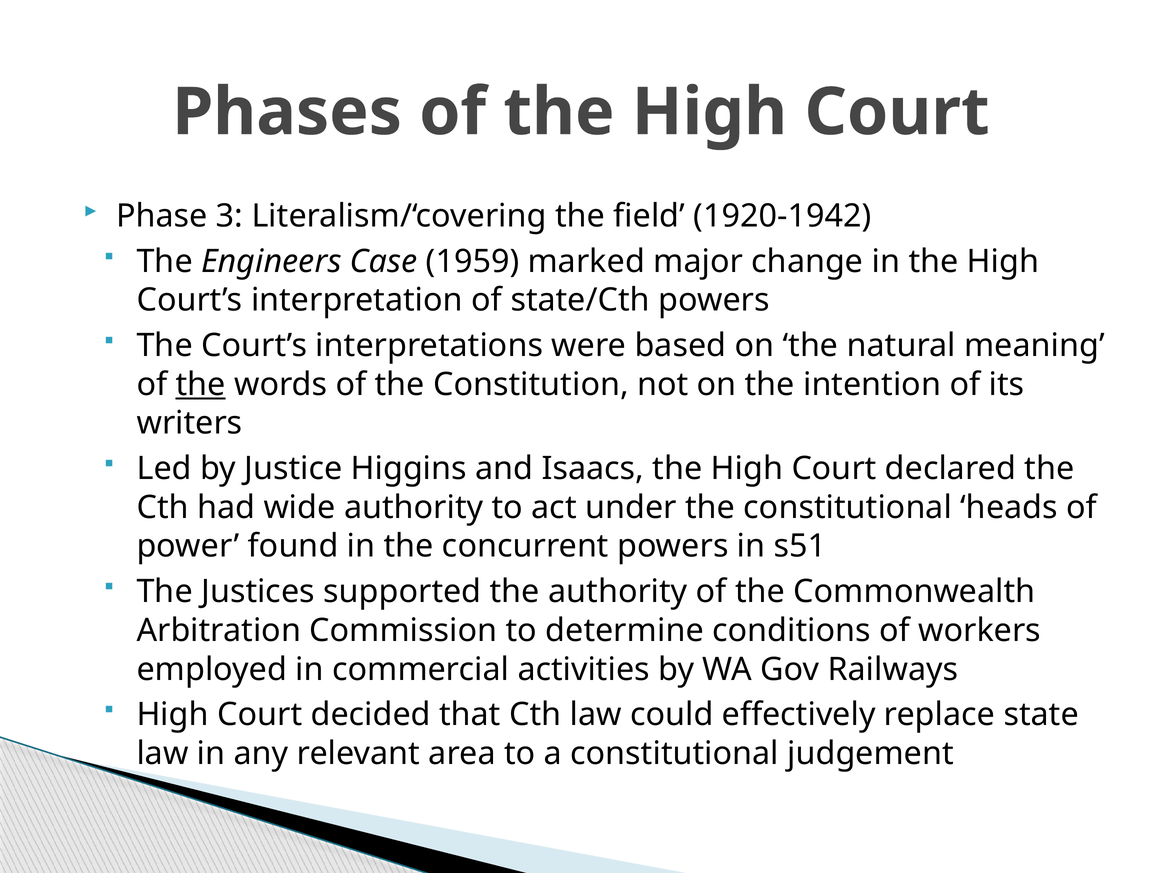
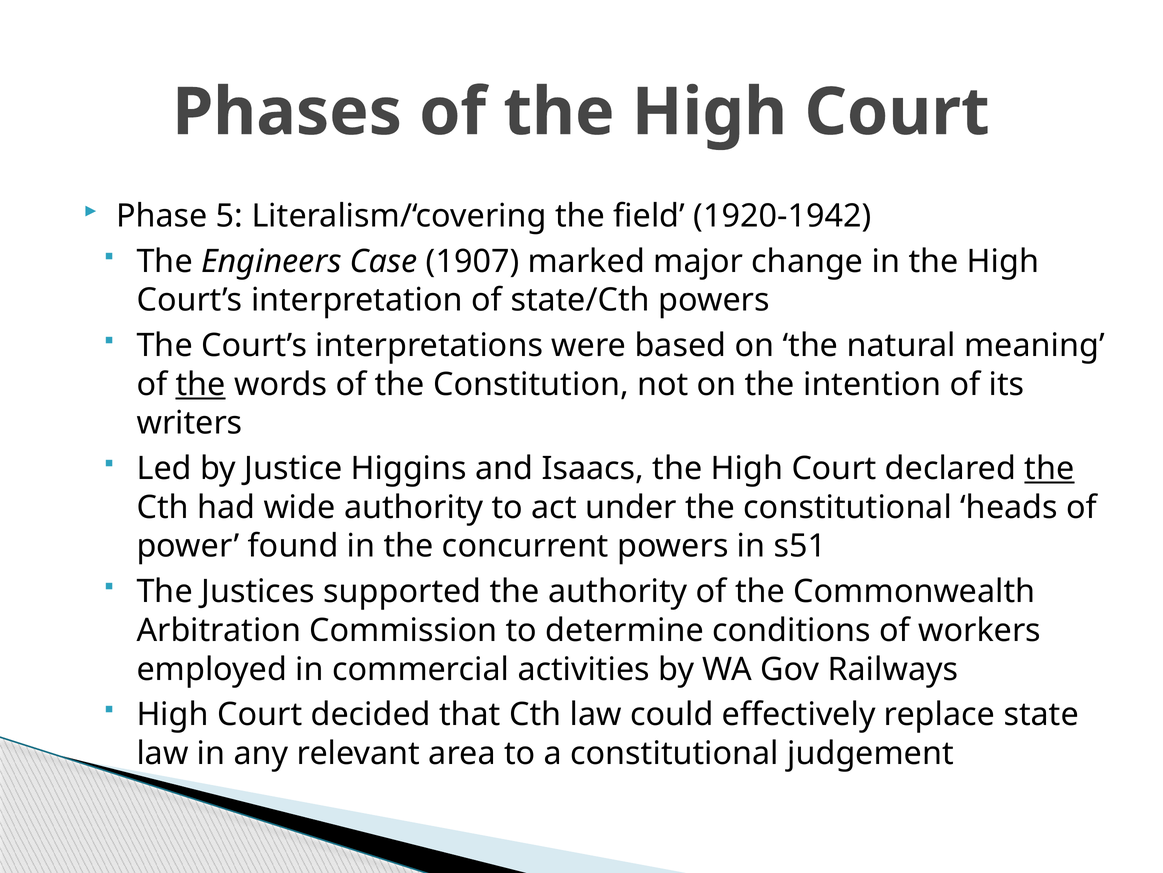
3: 3 -> 5
1959: 1959 -> 1907
the at (1049, 468) underline: none -> present
